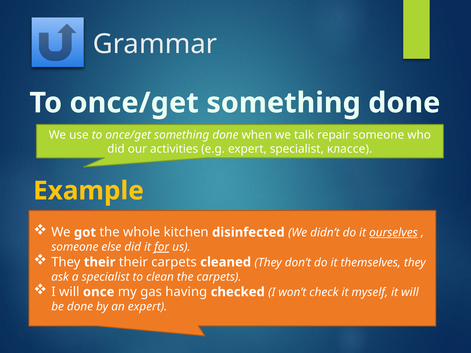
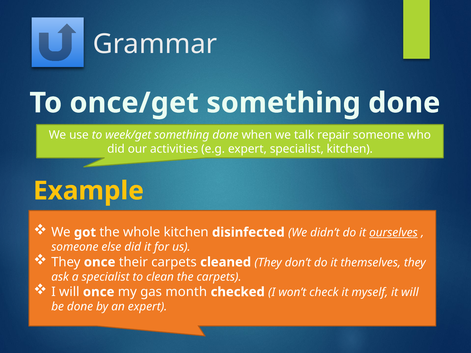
use to once/get: once/get -> week/get
specialist классе: классе -> kitchen
for underline: present -> none
They their: their -> once
having: having -> month
